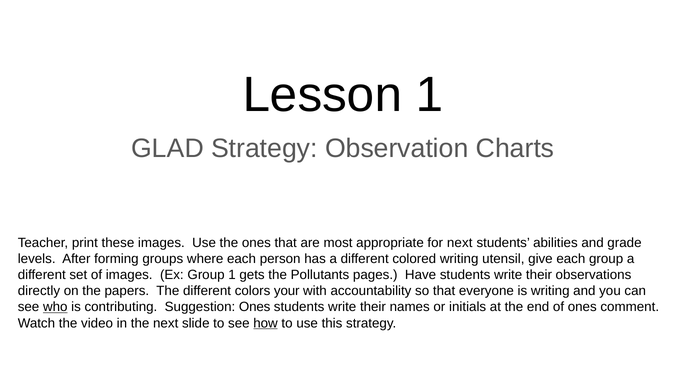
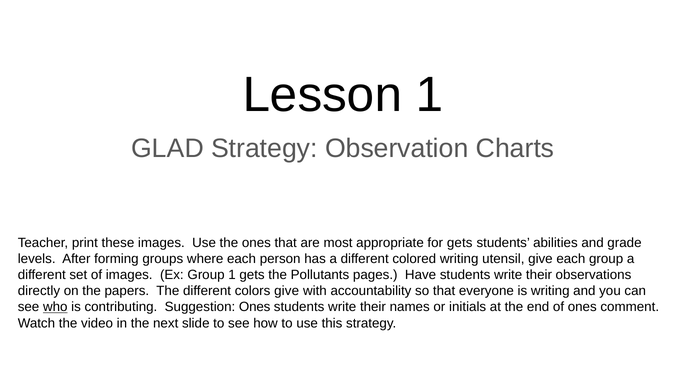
for next: next -> gets
colors your: your -> give
how underline: present -> none
